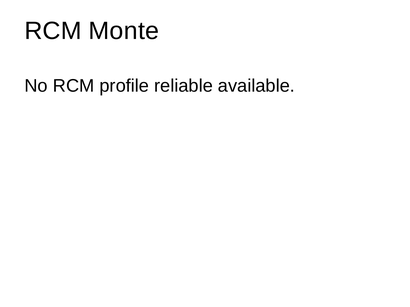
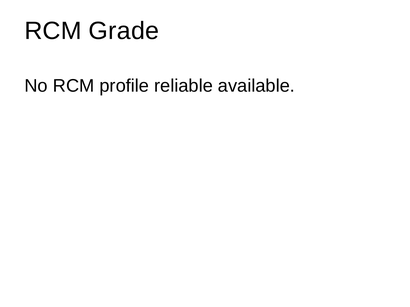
Monte: Monte -> Grade
